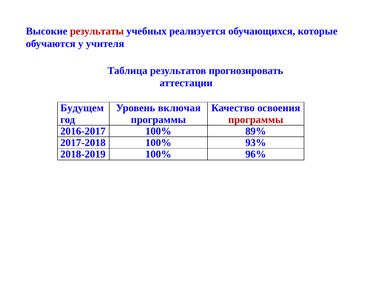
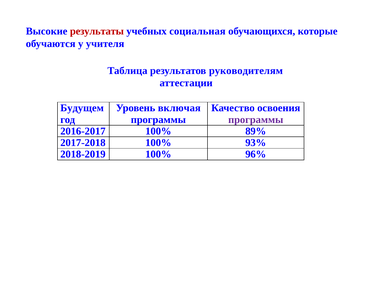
реализуется: реализуется -> социальная
прогнозировать: прогнозировать -> руководителям
программы at (256, 120) colour: red -> purple
